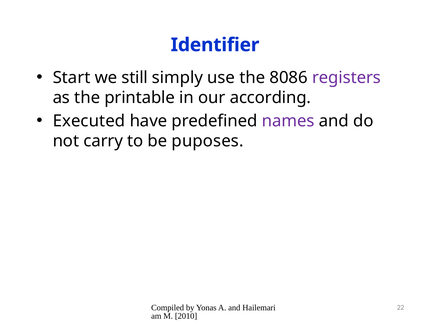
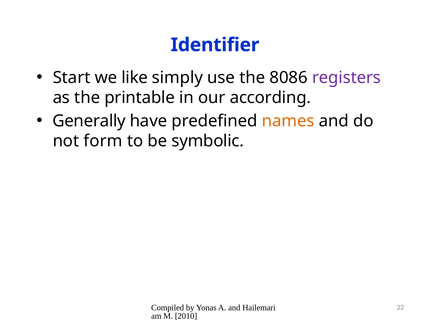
still: still -> like
Executed: Executed -> Generally
names colour: purple -> orange
carry: carry -> form
puposes: puposes -> symbolic
